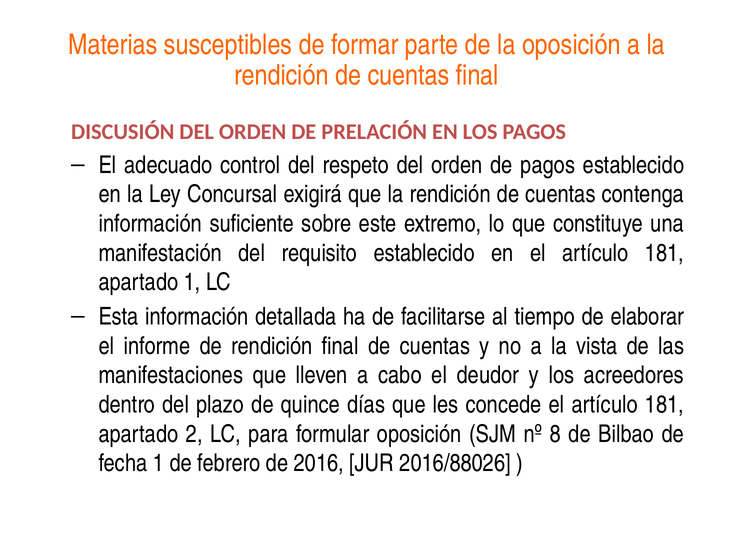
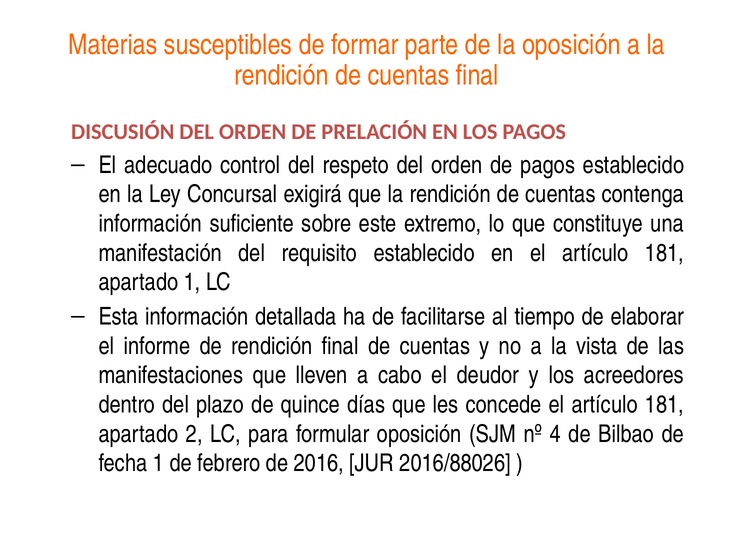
8: 8 -> 4
